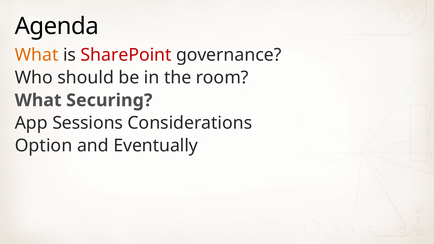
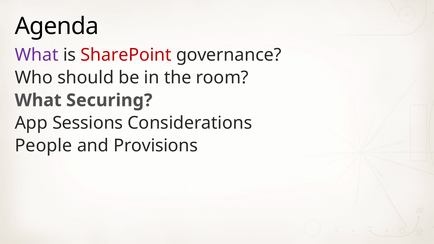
What at (37, 55) colour: orange -> purple
Option: Option -> People
Eventually: Eventually -> Provisions
